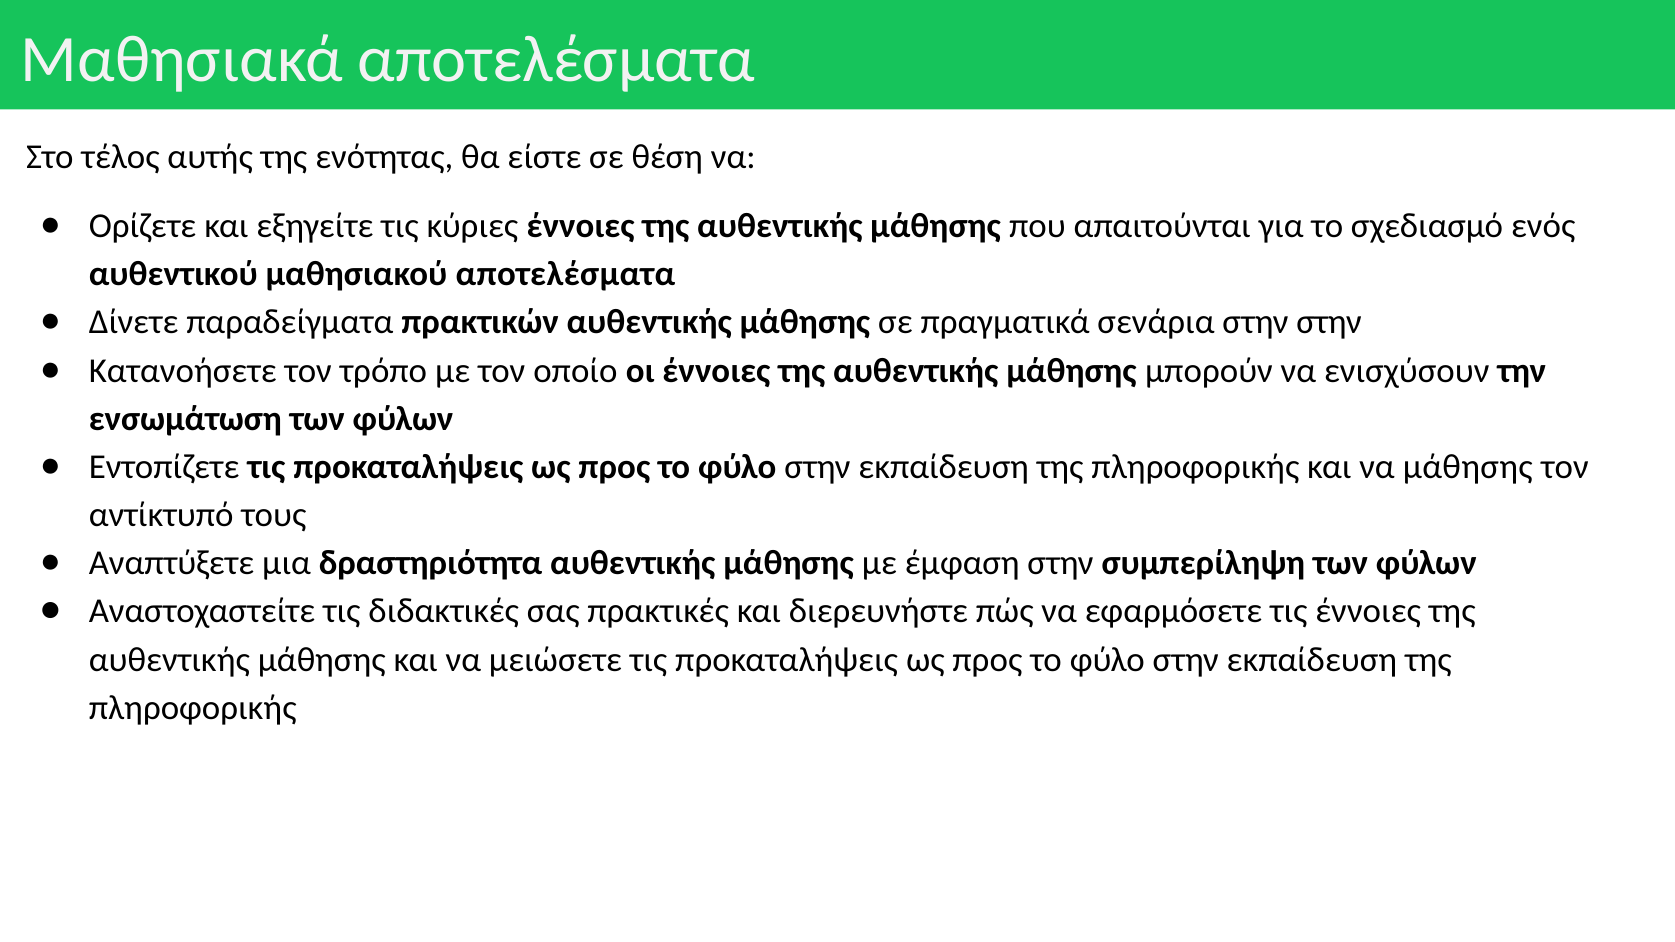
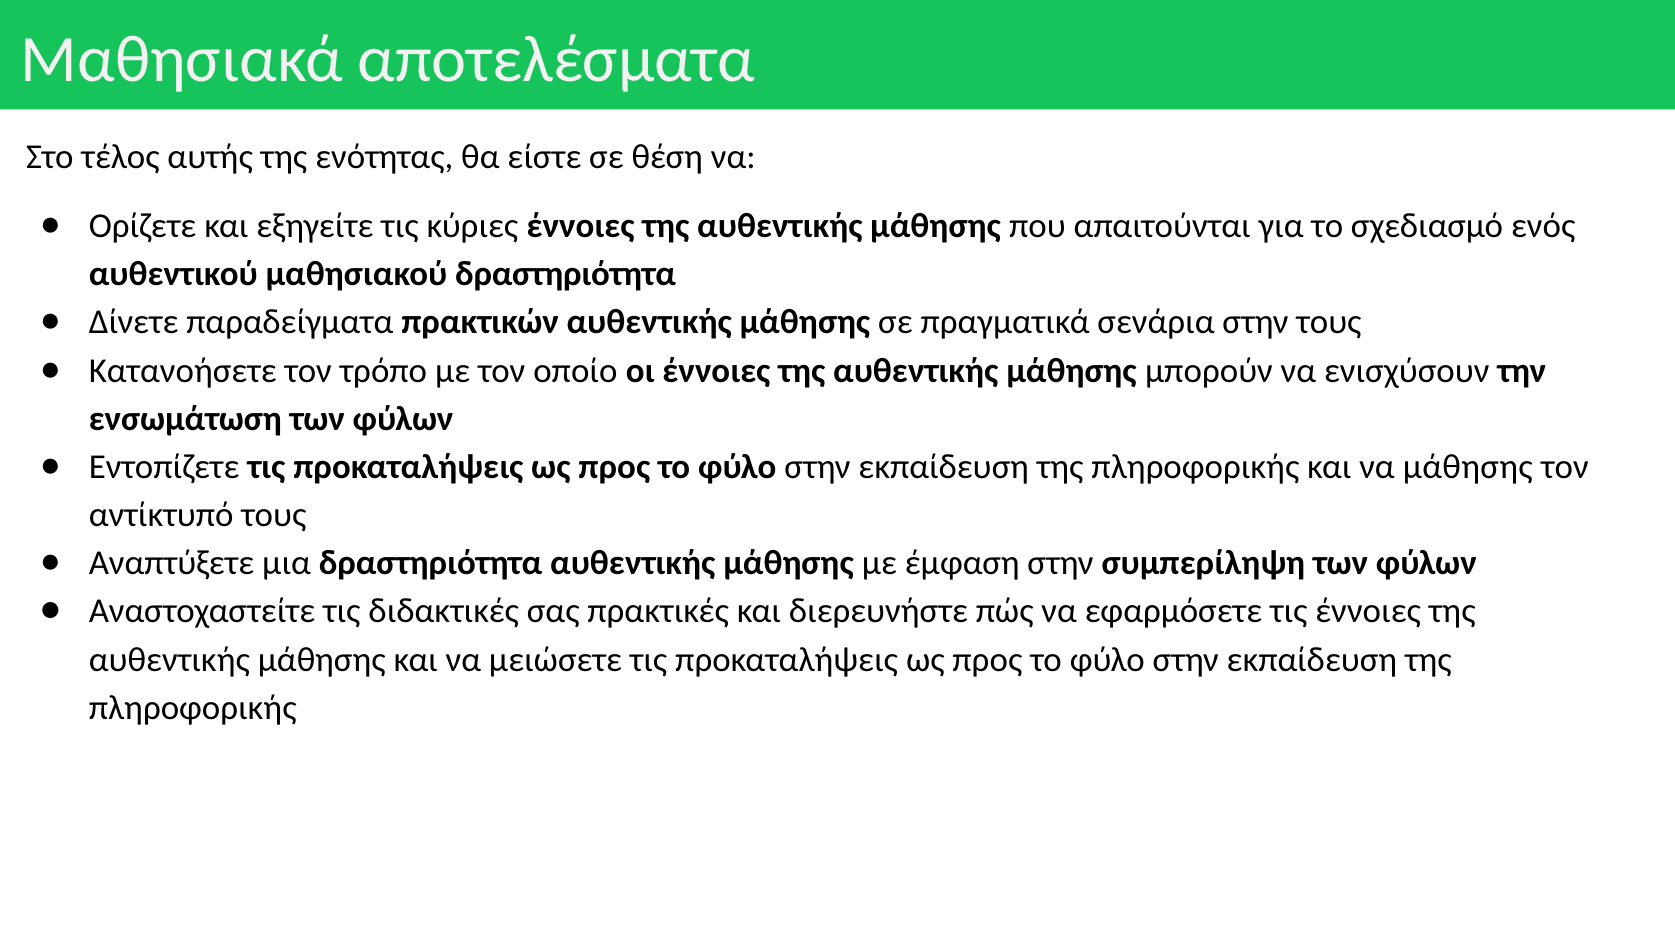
μαθησιακού αποτελέσματα: αποτελέσματα -> δραστηριότητα
στην στην: στην -> τους
